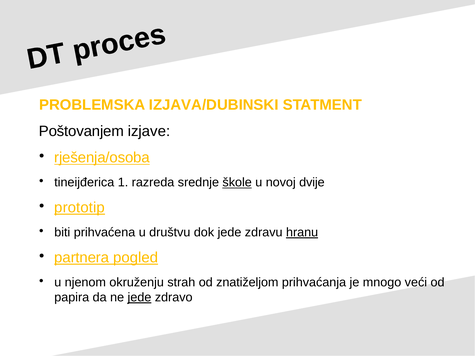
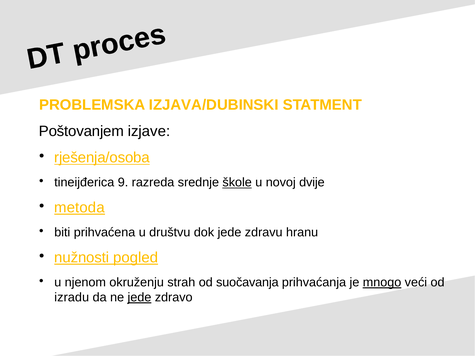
1: 1 -> 9
prototip: prototip -> metoda
hranu underline: present -> none
partnera: partnera -> nužnosti
znatiželjom: znatiželjom -> suočavanja
mnogo underline: none -> present
papira: papira -> izradu
